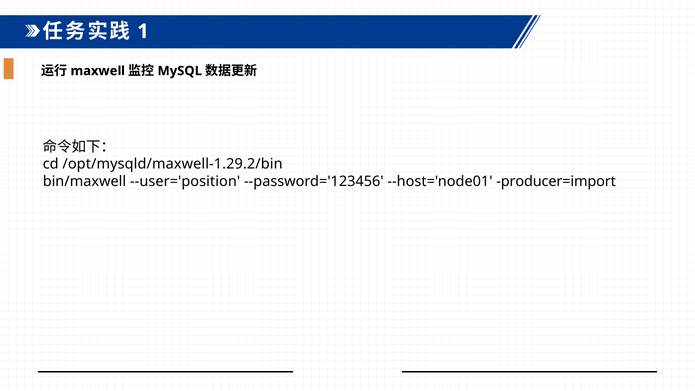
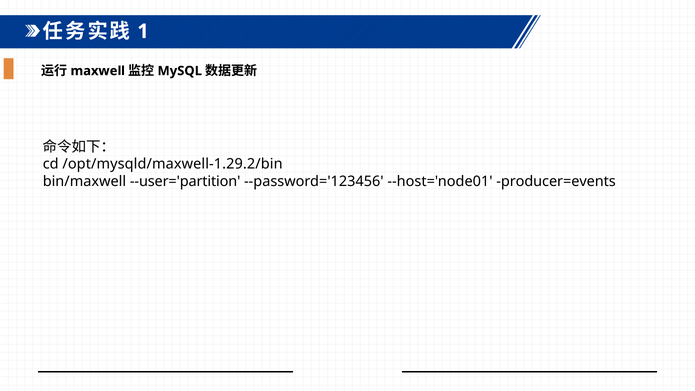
--user='position: --user='position -> --user='partition
producer=import: producer=import -> producer=events
